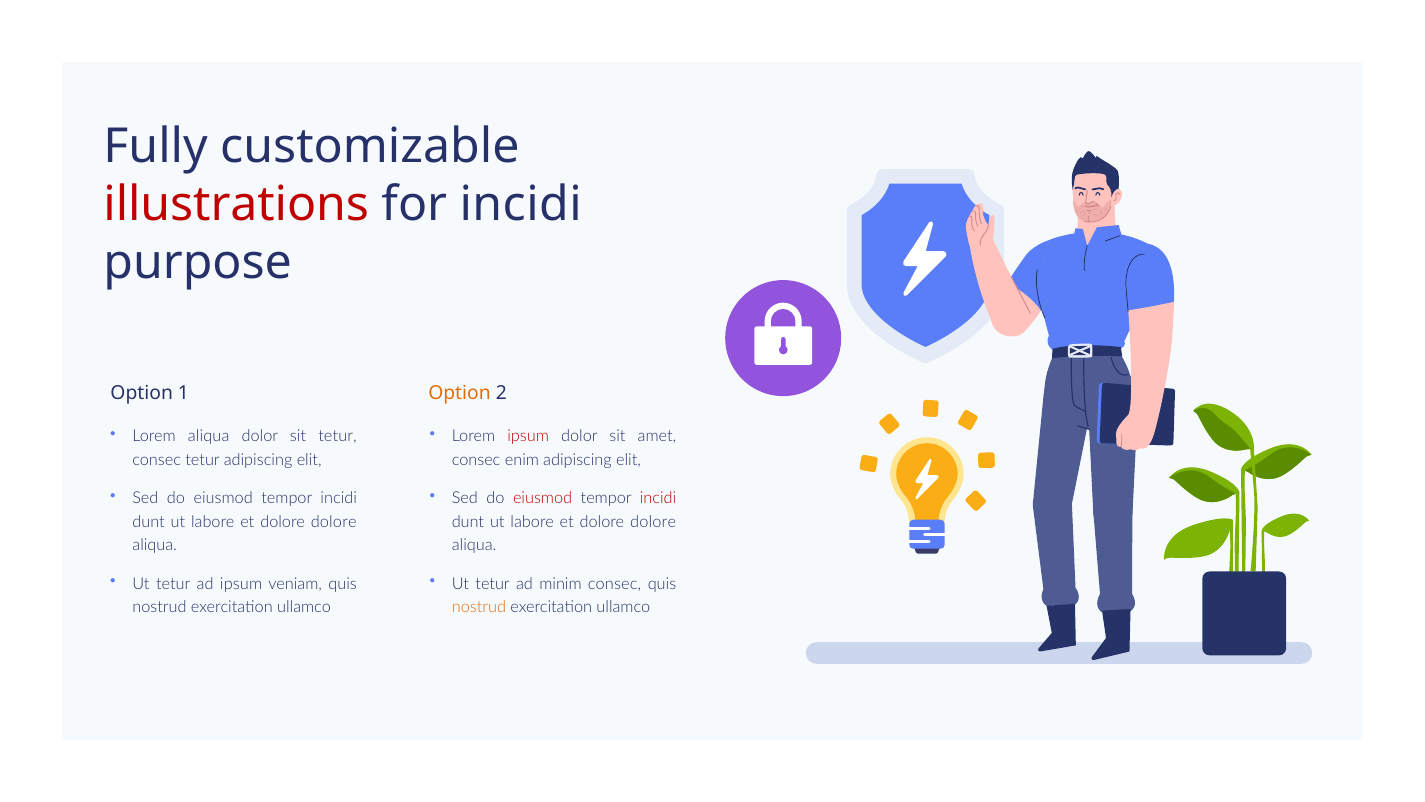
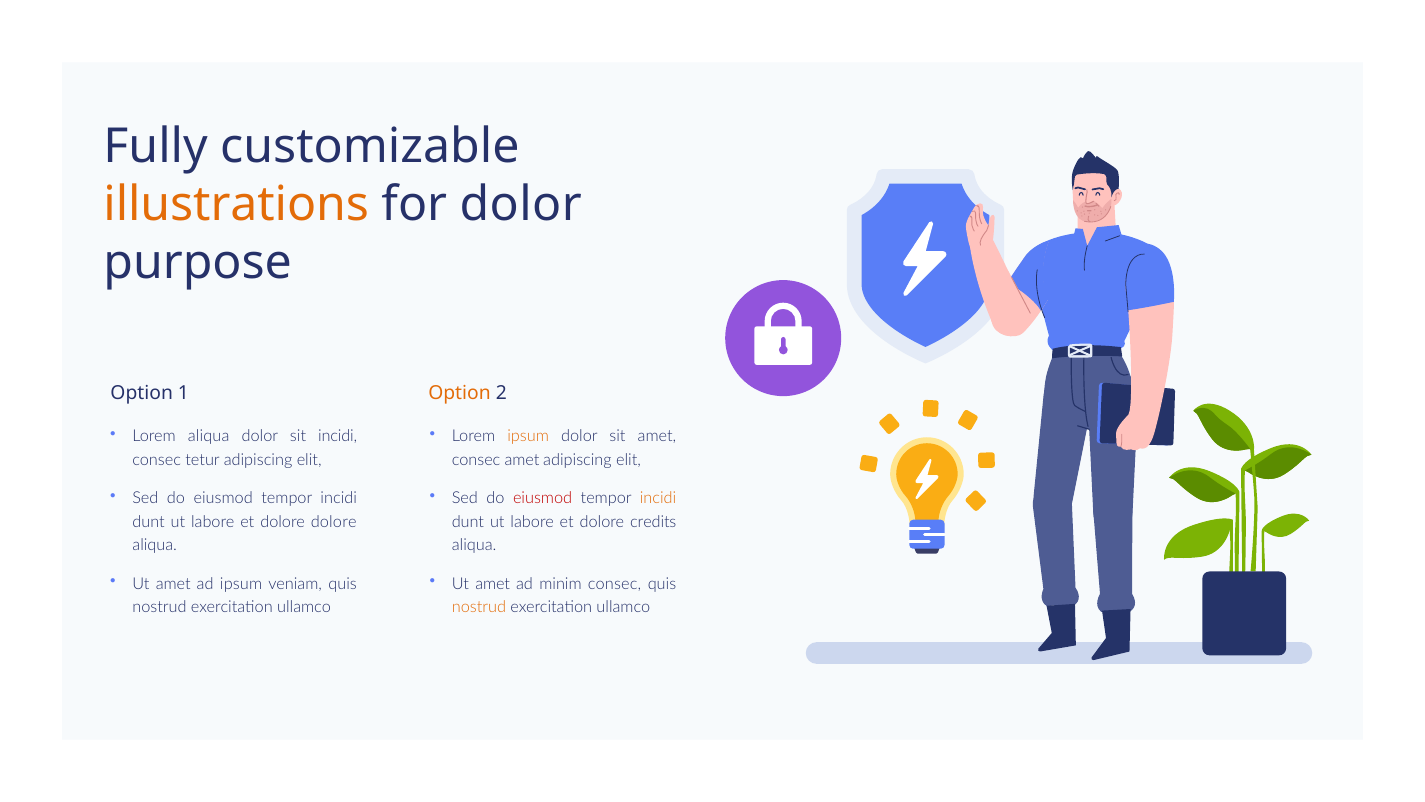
illustrations colour: red -> orange
for incidi: incidi -> dolor
sit tetur: tetur -> incidi
ipsum at (528, 436) colour: red -> orange
consec enim: enim -> amet
incidi at (658, 498) colour: red -> orange
dolore at (653, 522): dolore -> credits
tetur at (173, 584): tetur -> amet
tetur at (493, 584): tetur -> amet
